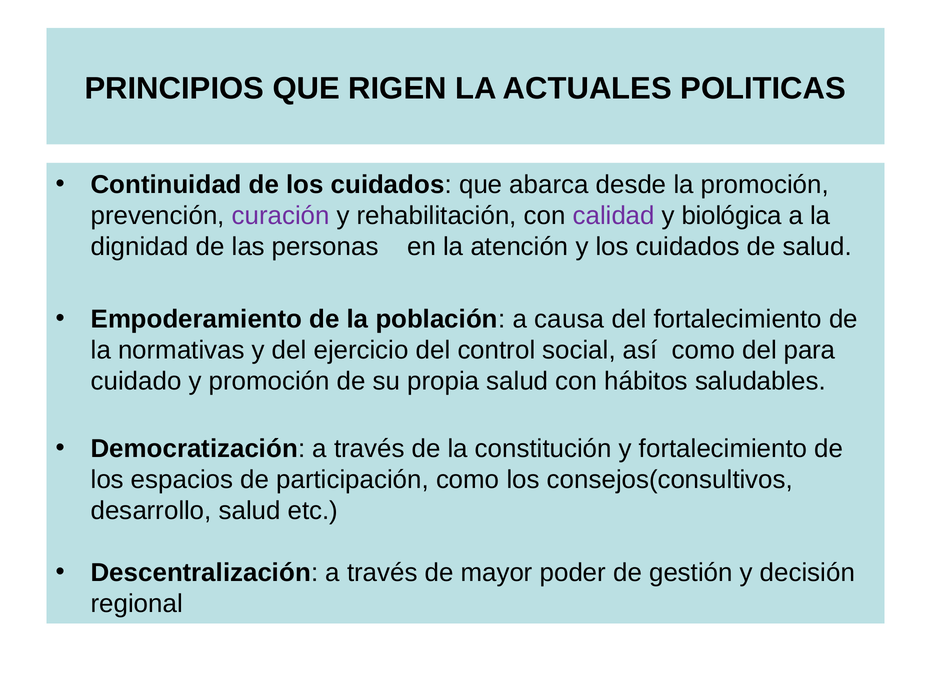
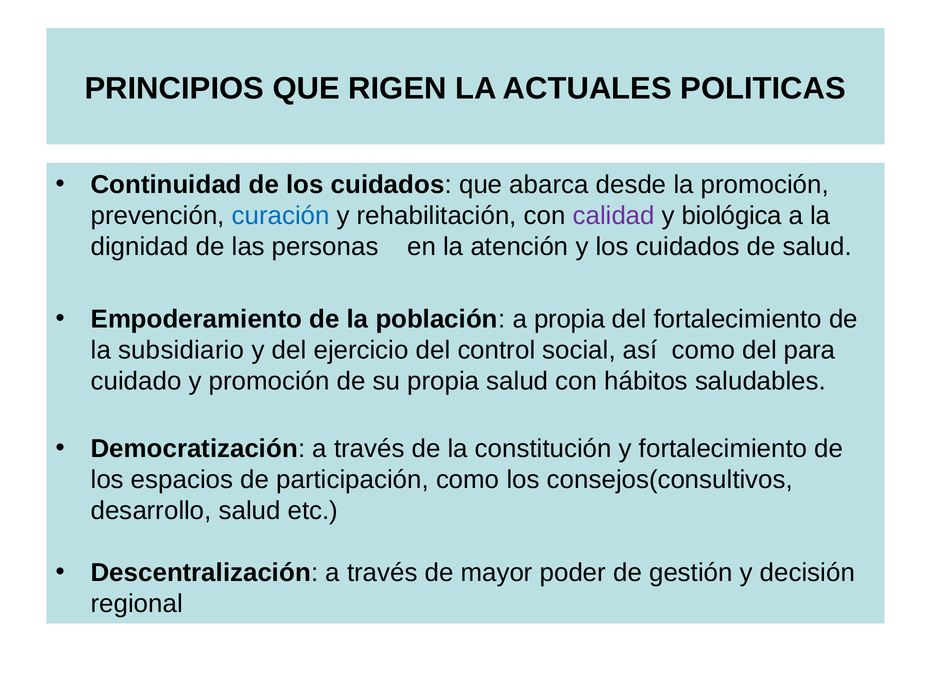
curación colour: purple -> blue
a causa: causa -> propia
normativas: normativas -> subsidiario
